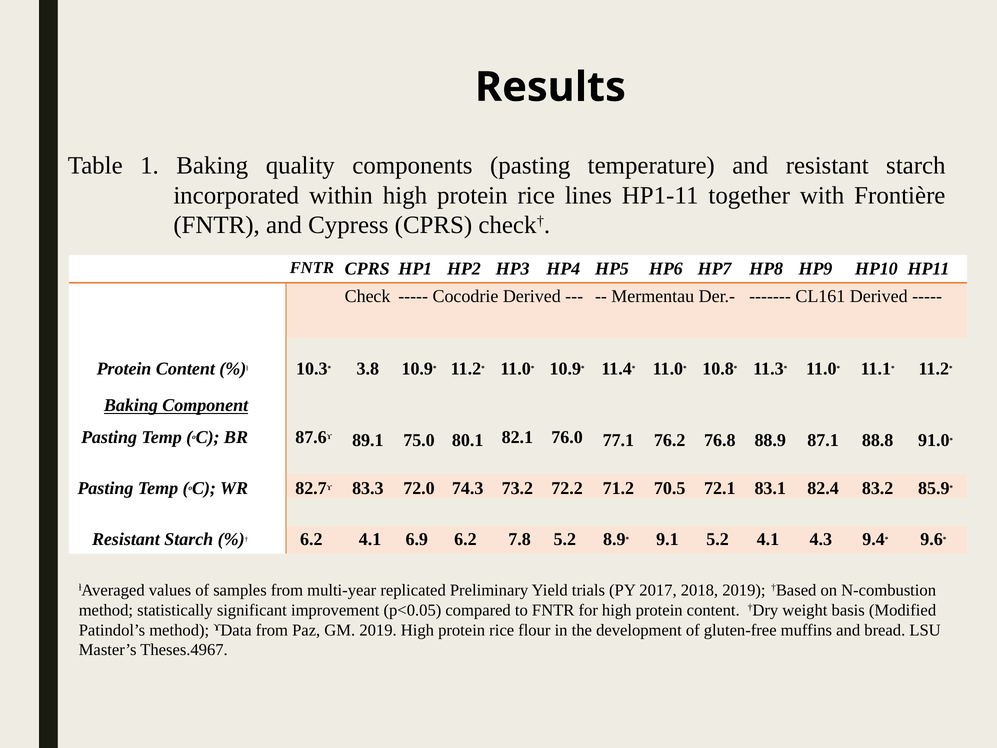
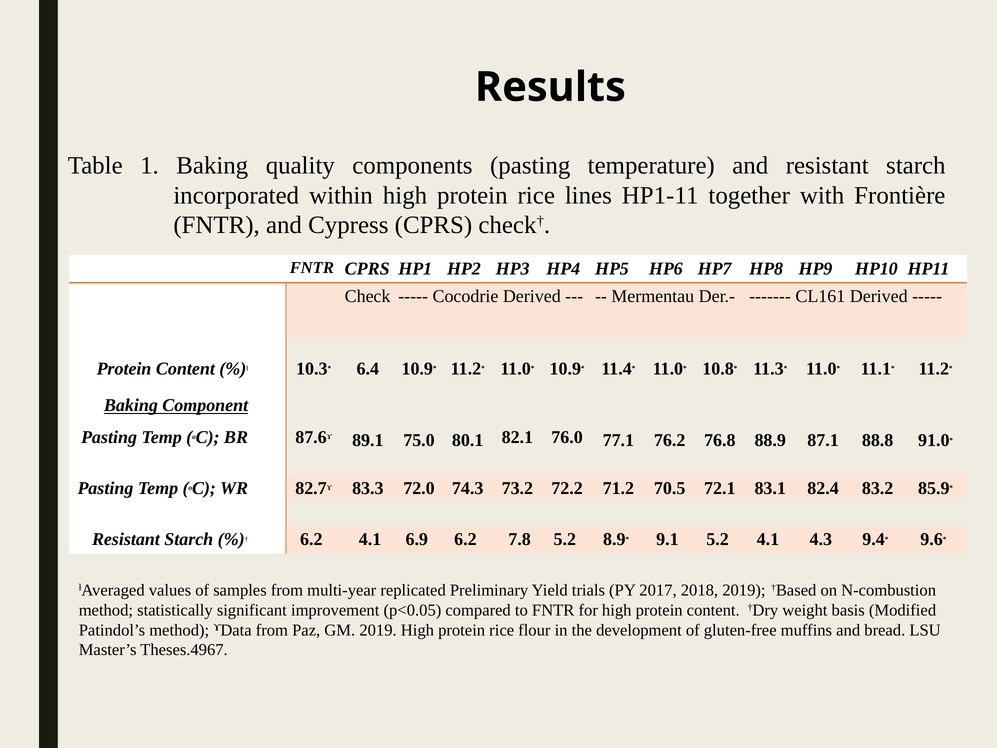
3.8: 3.8 -> 6.4
